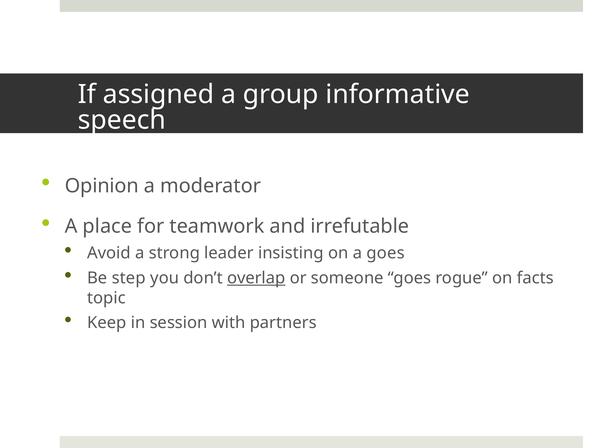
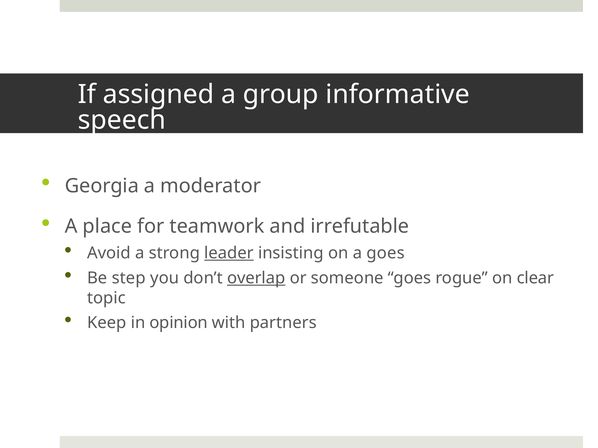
Opinion: Opinion -> Georgia
leader underline: none -> present
facts: facts -> clear
session: session -> opinion
